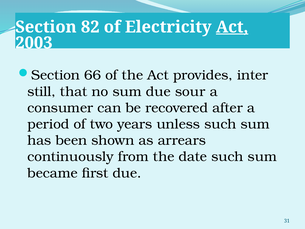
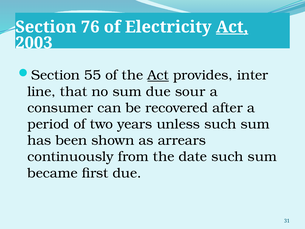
82: 82 -> 76
66: 66 -> 55
Act at (158, 75) underline: none -> present
still: still -> line
